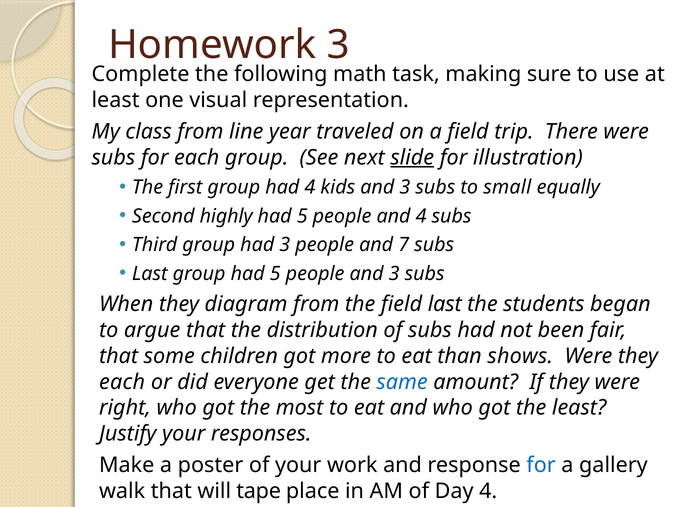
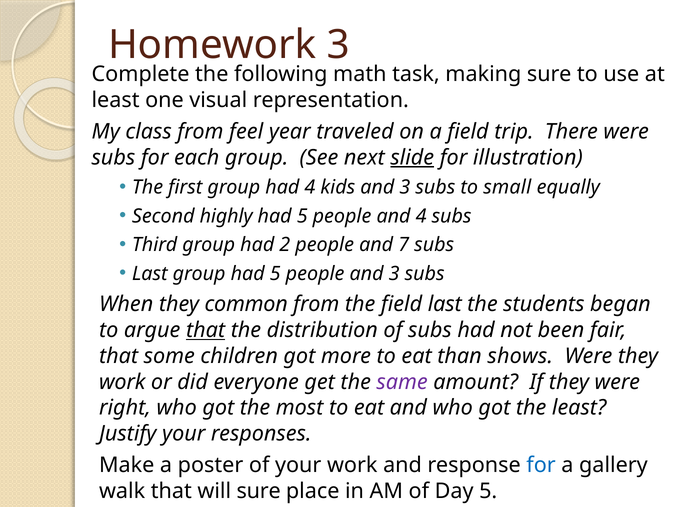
line: line -> feel
had 3: 3 -> 2
diagram: diagram -> common
that at (206, 330) underline: none -> present
each at (122, 382): each -> work
same colour: blue -> purple
will tape: tape -> sure
Day 4: 4 -> 5
